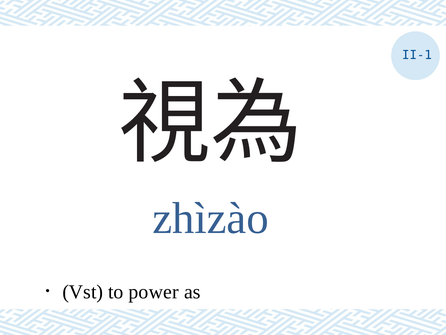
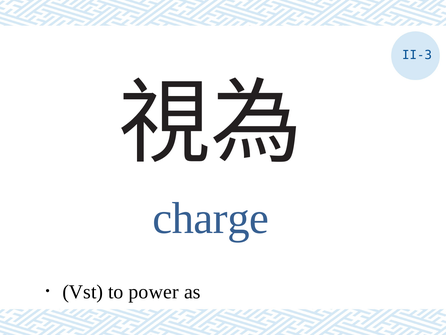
II-1: II-1 -> II-3
zhìzào: zhìzào -> charge
